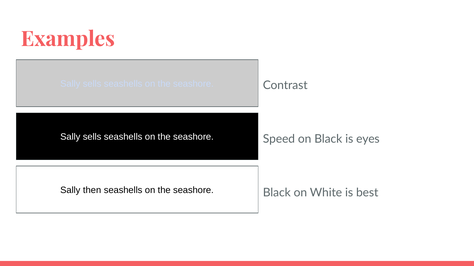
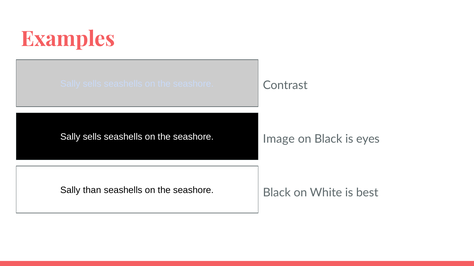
Speed: Speed -> Image
then: then -> than
